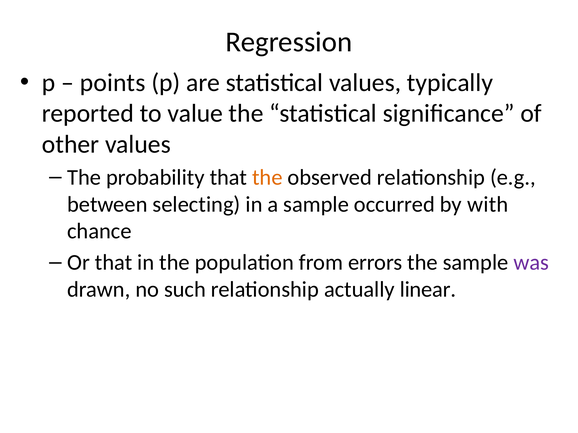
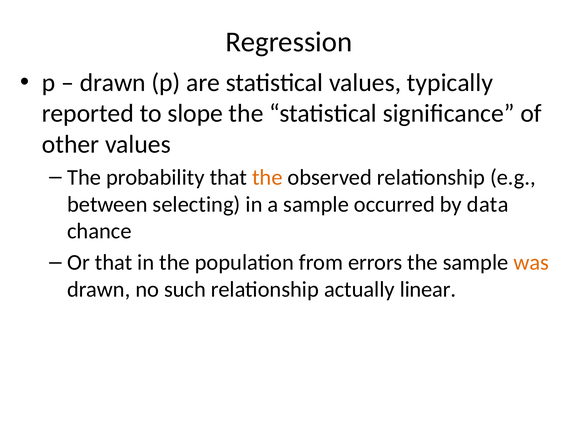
points at (113, 83): points -> drawn
value: value -> slope
with: with -> data
was colour: purple -> orange
